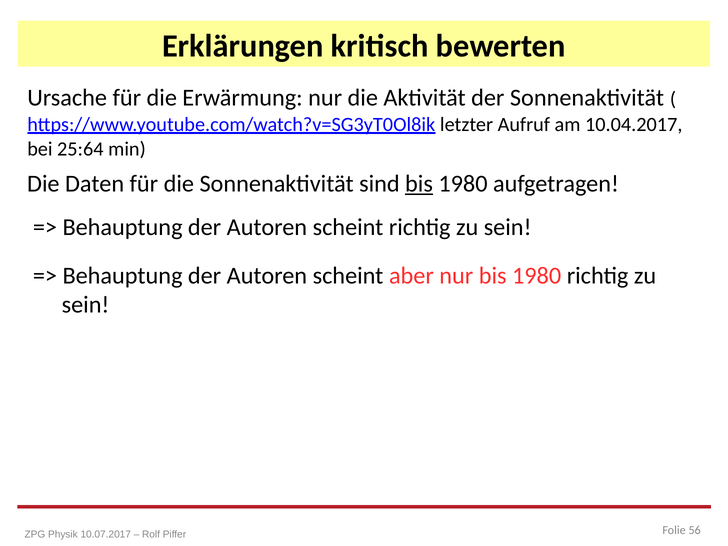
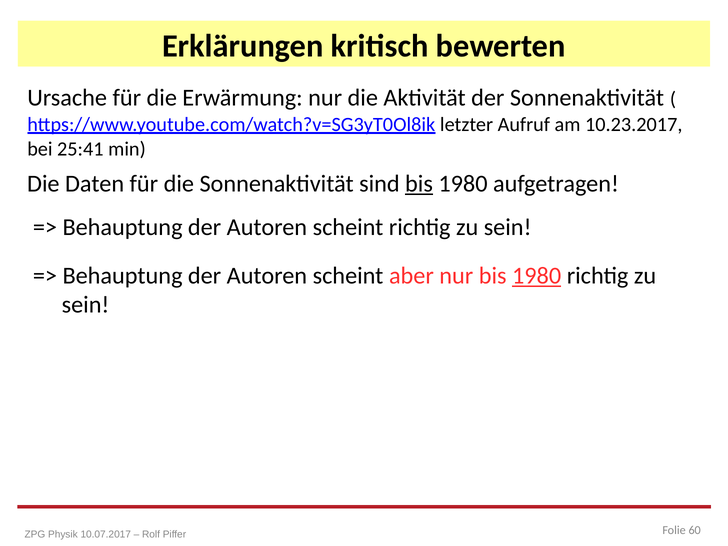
10.04.2017: 10.04.2017 -> 10.23.2017
25:64: 25:64 -> 25:41
1980 at (537, 276) underline: none -> present
56: 56 -> 60
